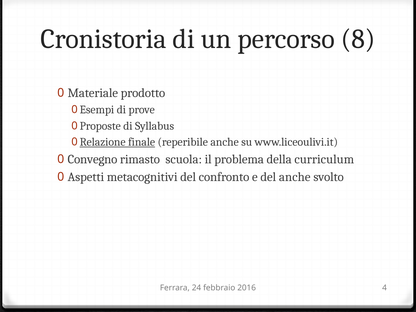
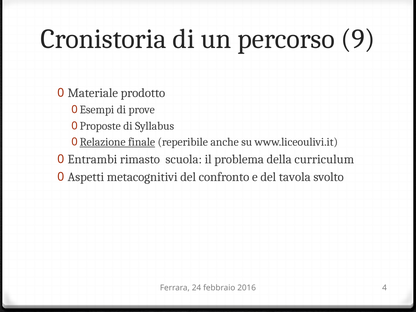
8: 8 -> 9
Convegno: Convegno -> Entrambi
del anche: anche -> tavola
